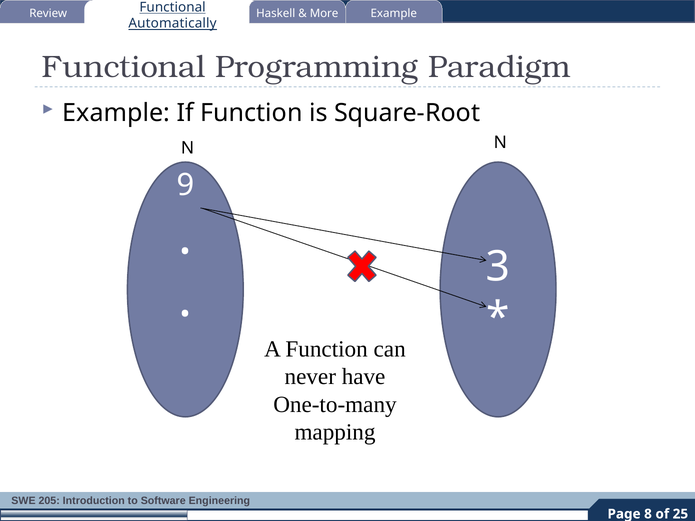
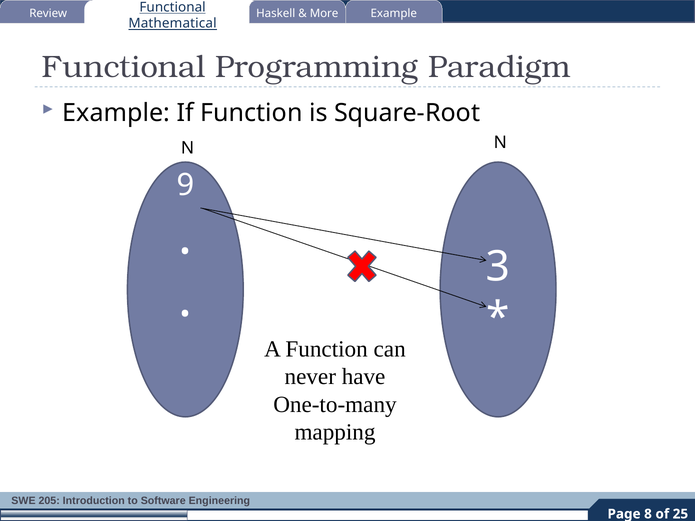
Automatically: Automatically -> Mathematical
